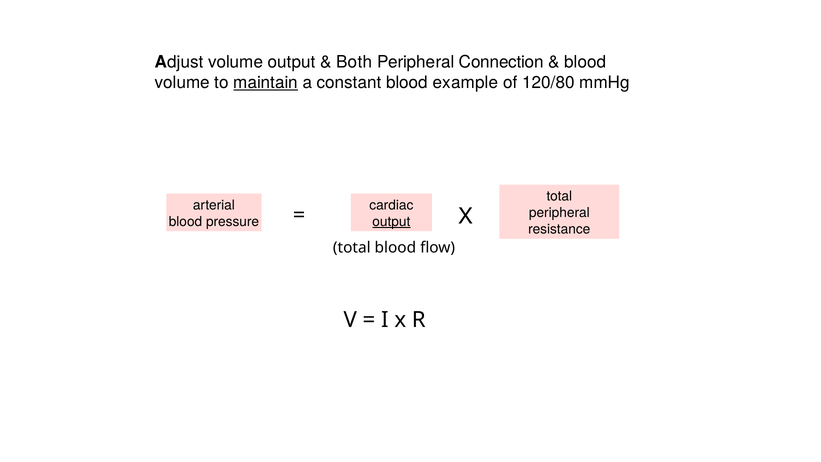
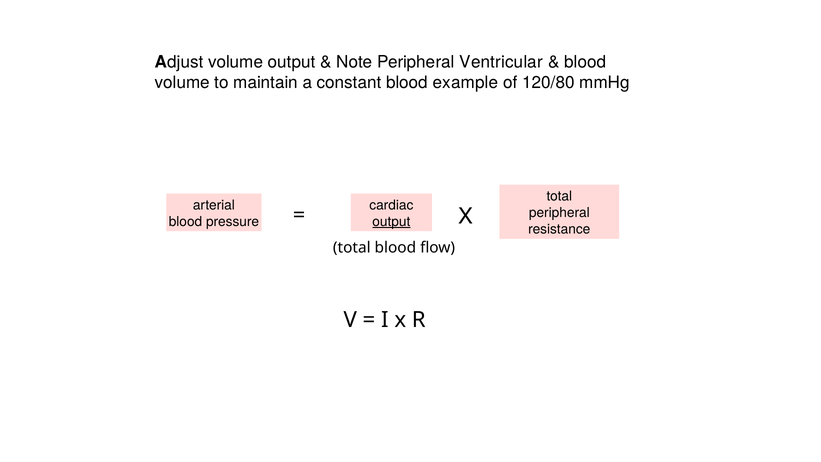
Both: Both -> Note
Connection: Connection -> Ventricular
maintain underline: present -> none
